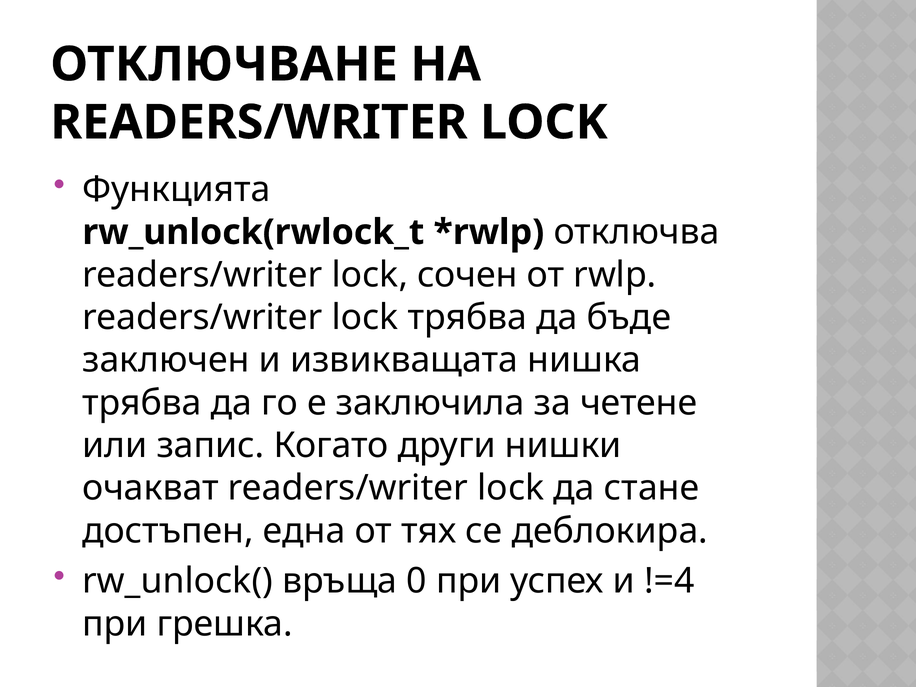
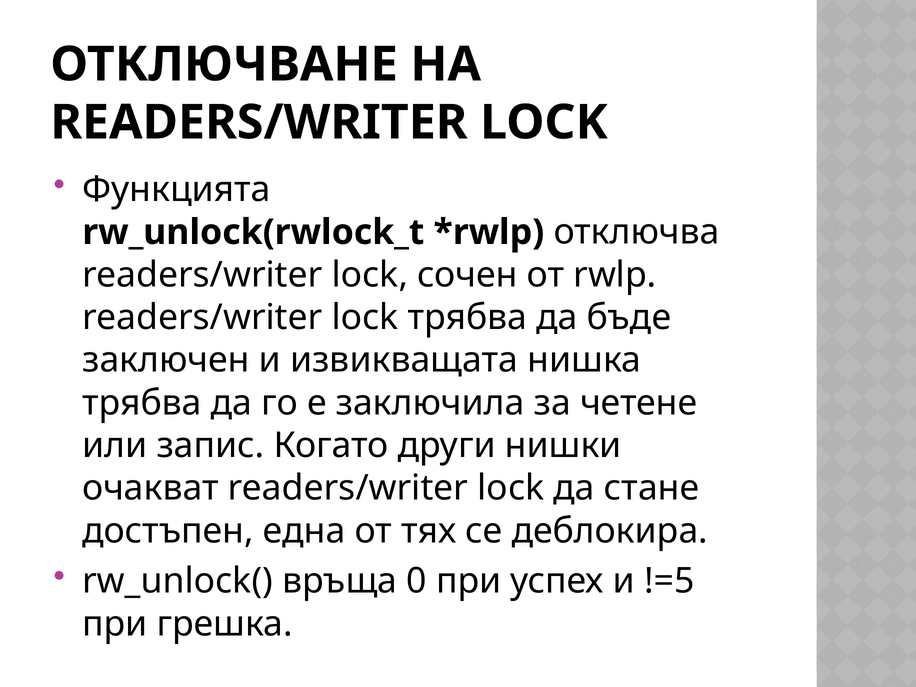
!=4: !=4 -> !=5
